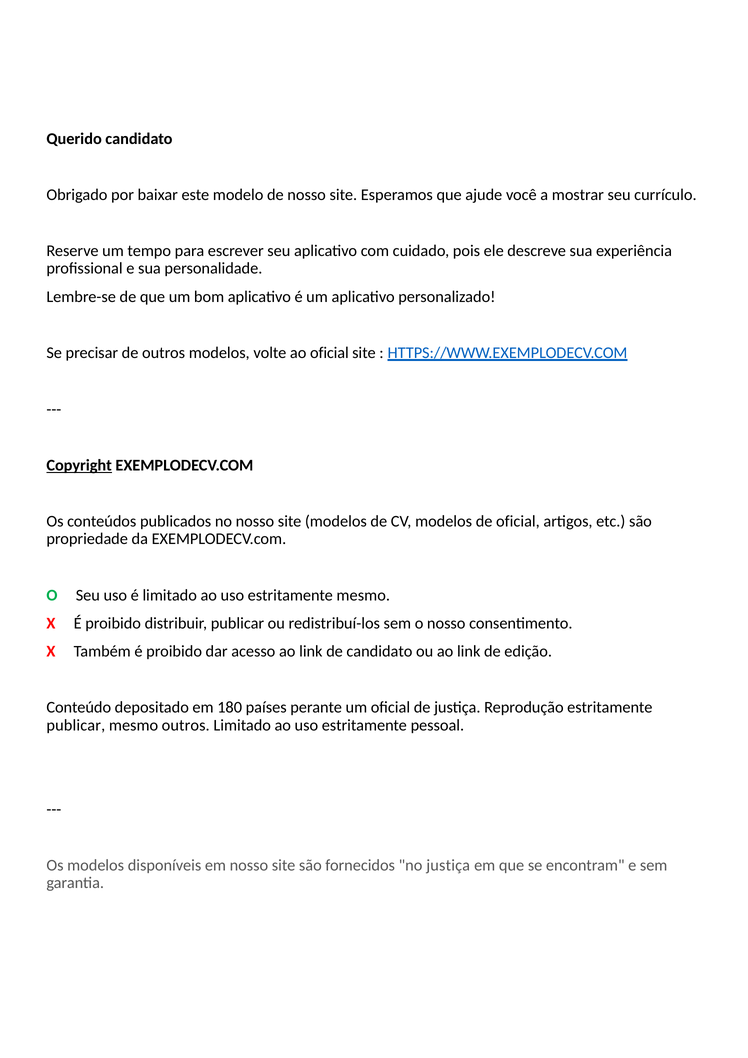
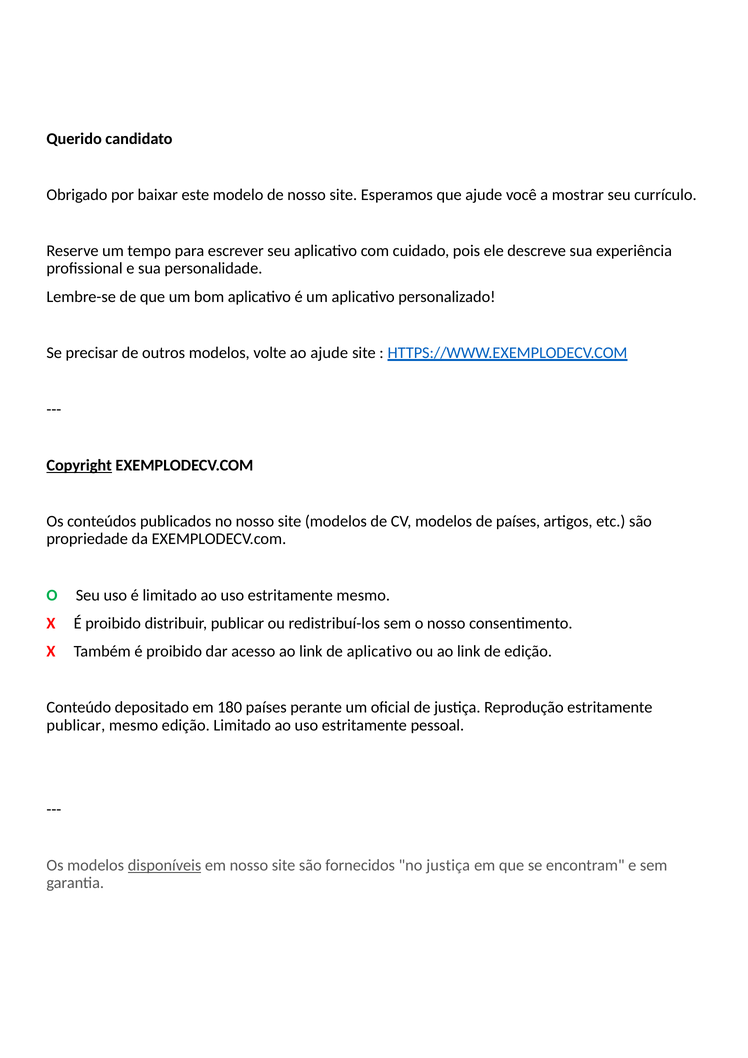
ao oficial: oficial -> ajude
de oficial: oficial -> países
de candidato: candidato -> aplicativo
mesmo outros: outros -> edição
disponíveis underline: none -> present
